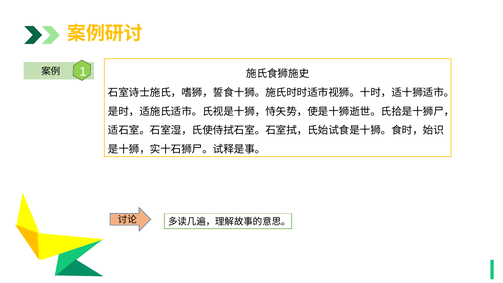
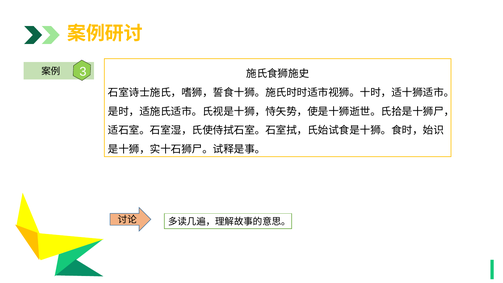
1 at (83, 72): 1 -> 3
